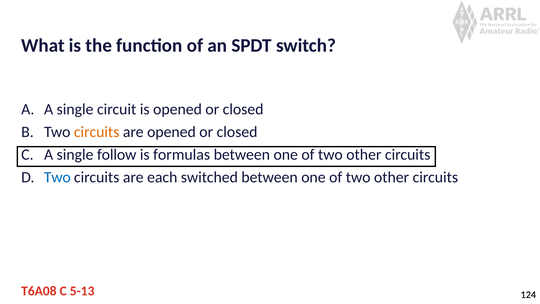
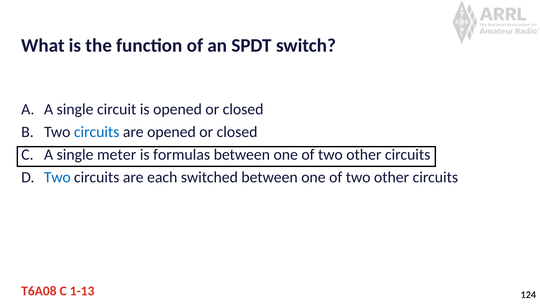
circuits at (97, 132) colour: orange -> blue
follow: follow -> meter
5-13: 5-13 -> 1-13
